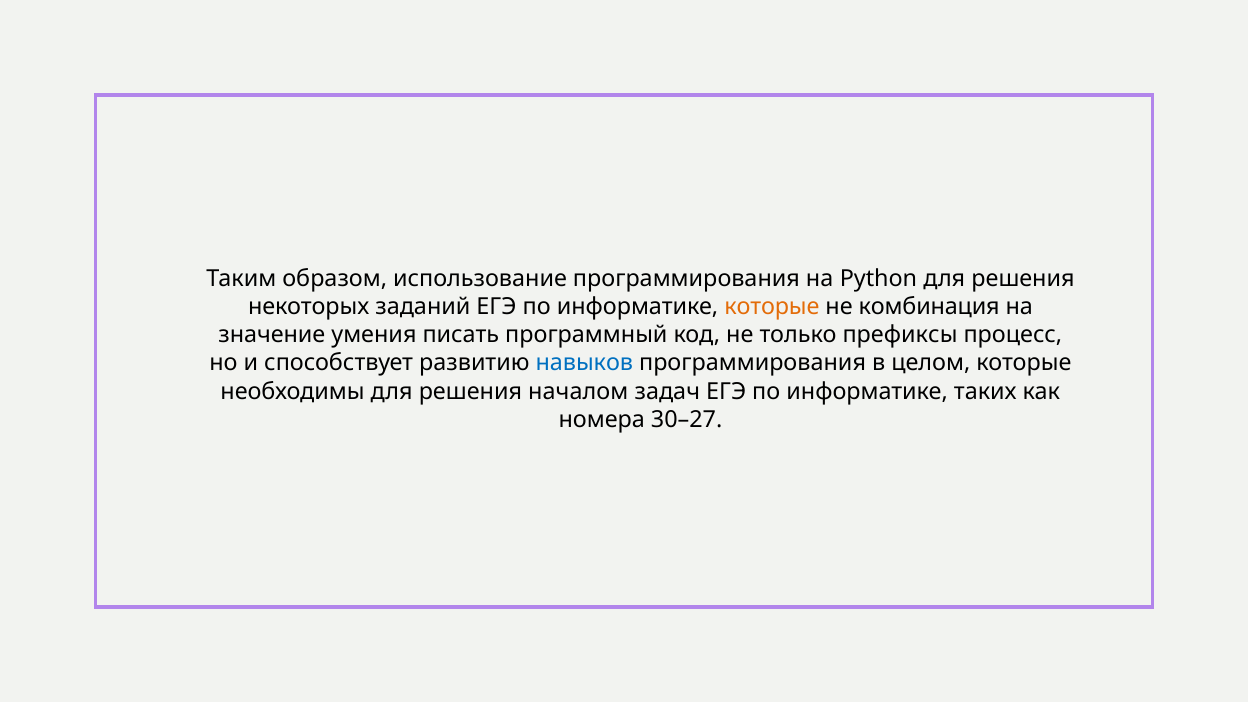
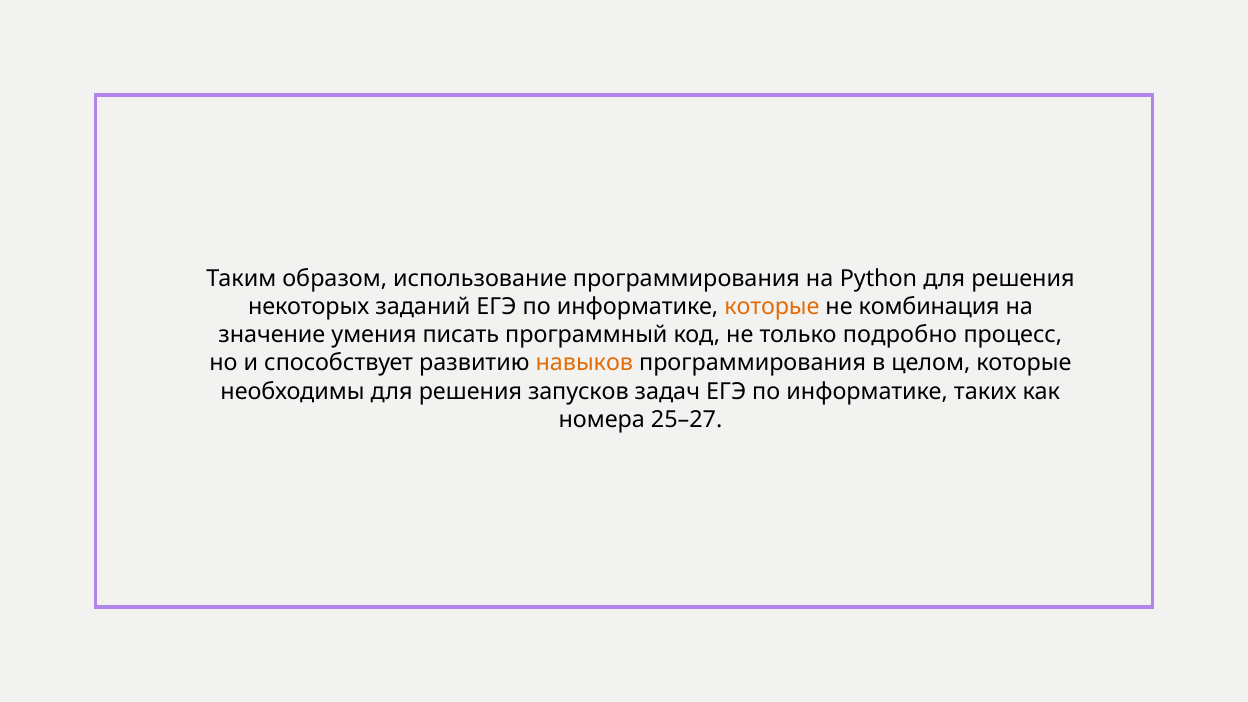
префиксы: префиксы -> подробно
навыков colour: blue -> orange
началом: началом -> запусков
30–27: 30–27 -> 25–27
